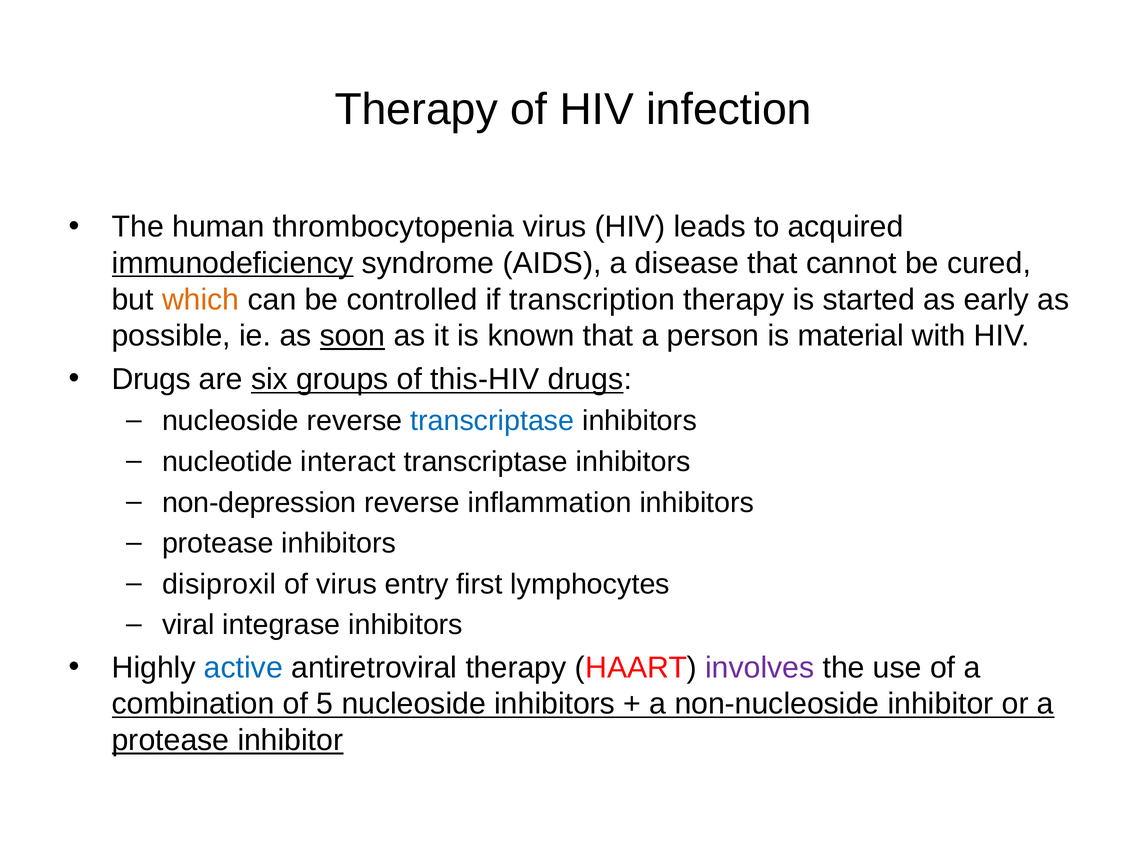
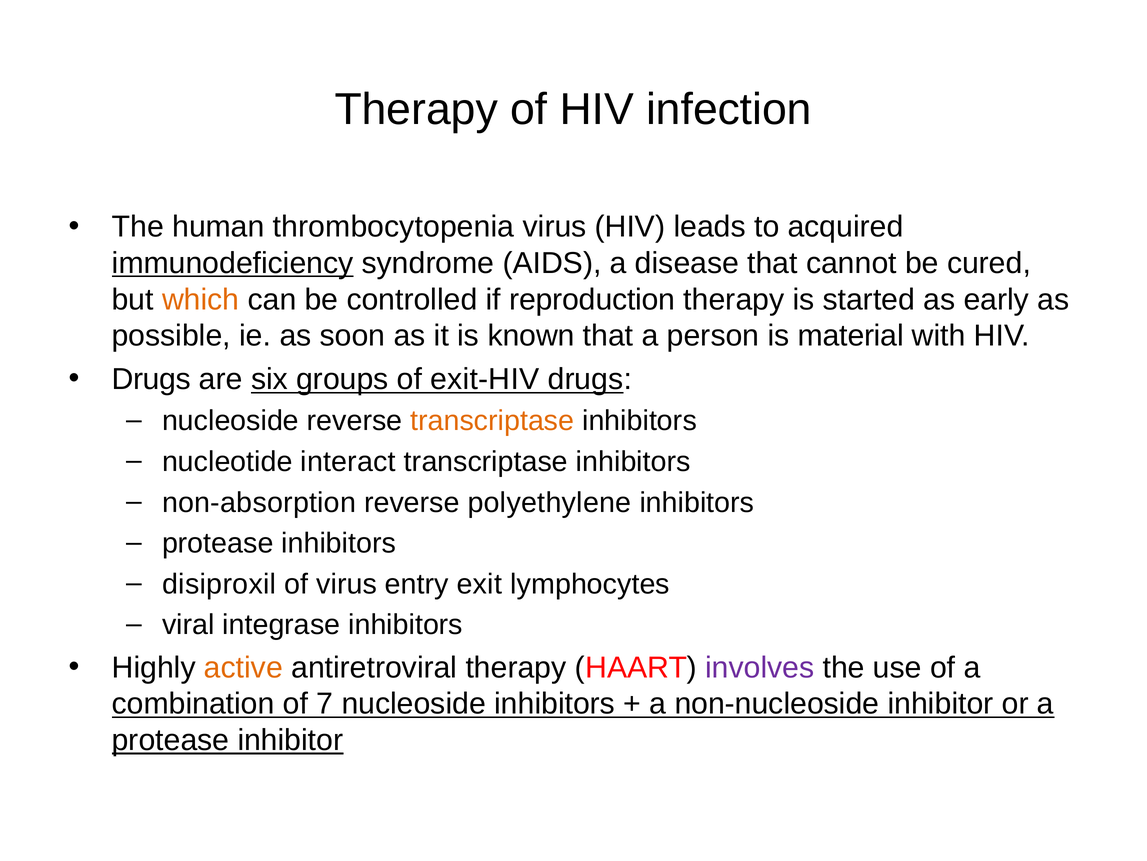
transcription: transcription -> reproduction
soon underline: present -> none
this-HIV: this-HIV -> exit-HIV
transcriptase at (492, 421) colour: blue -> orange
non-depression: non-depression -> non-absorption
inflammation: inflammation -> polyethylene
first: first -> exit
active colour: blue -> orange
5: 5 -> 7
